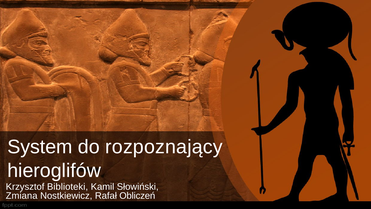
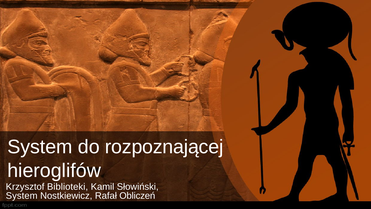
rozpoznający: rozpoznający -> rozpoznającej
Zmiana at (22, 196): Zmiana -> System
